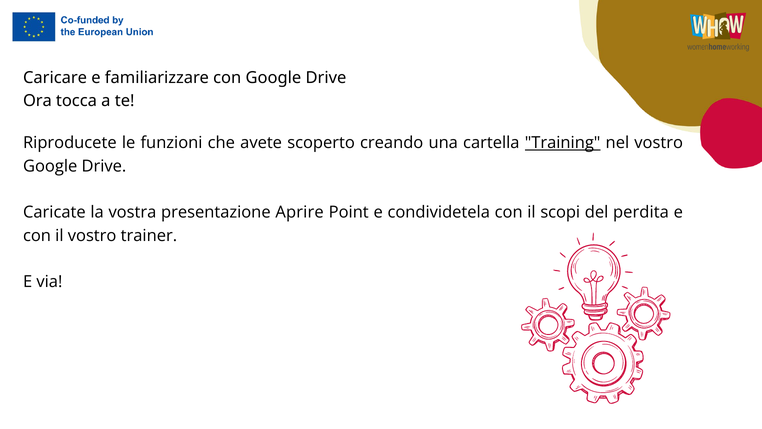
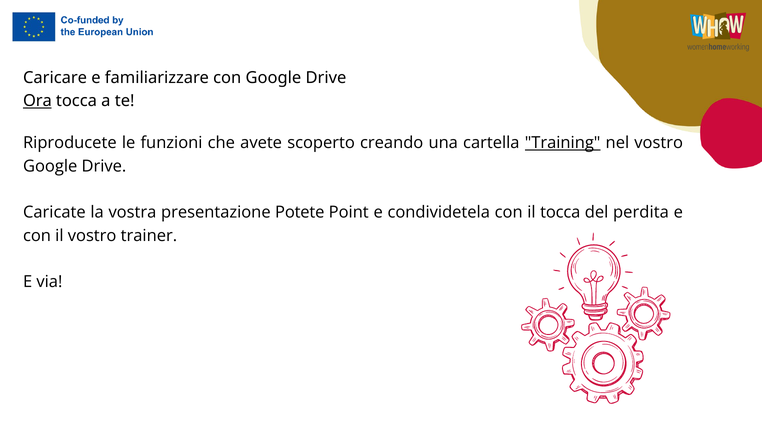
Ora underline: none -> present
Aprire: Aprire -> Potete
il scopi: scopi -> tocca
